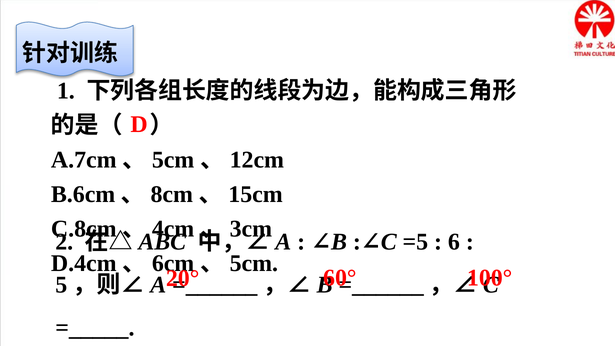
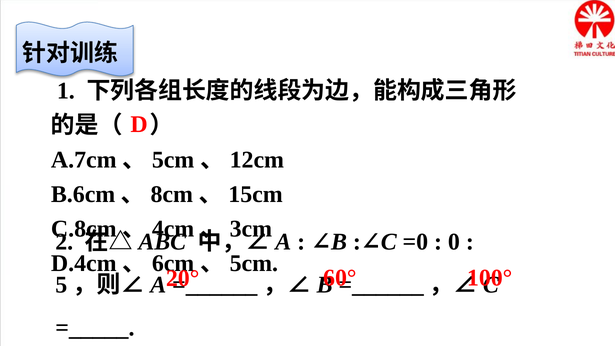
=5: =5 -> =0
6: 6 -> 0
